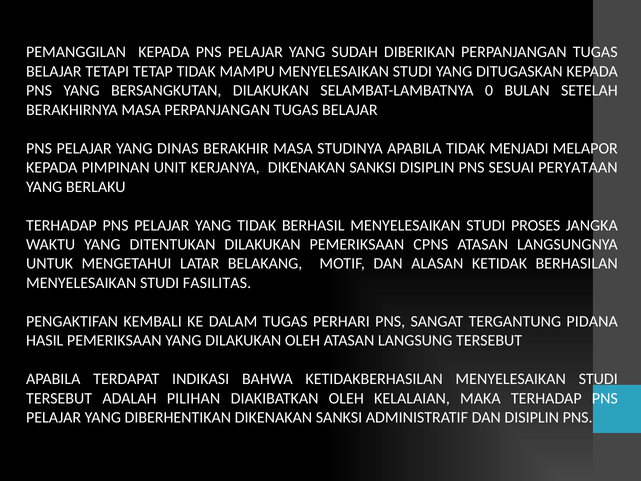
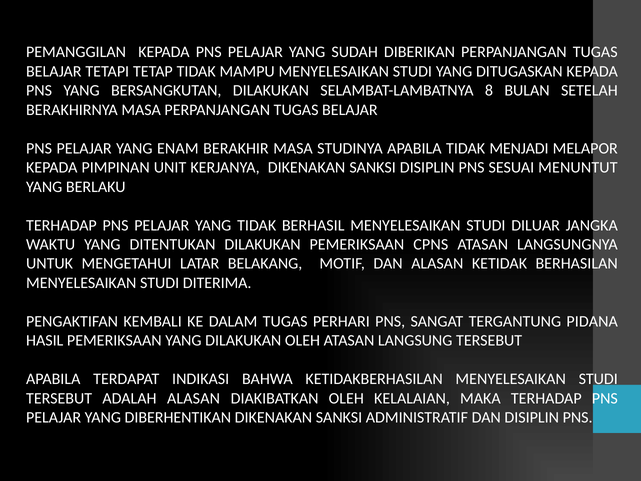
0: 0 -> 8
DINAS: DINAS -> ENAM
PERYATAAN: PERYATAAN -> MENUNTUT
PROSES: PROSES -> DILUAR
FASILITAS: FASILITAS -> DITERIMA
ADALAH PILIHAN: PILIHAN -> ALASAN
